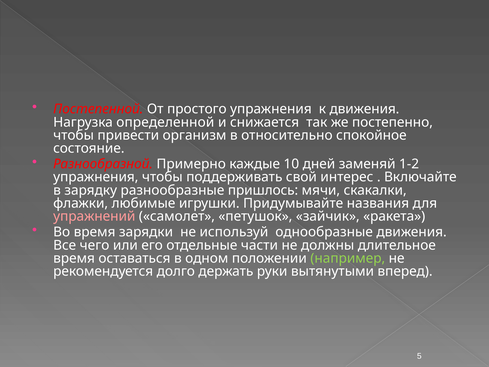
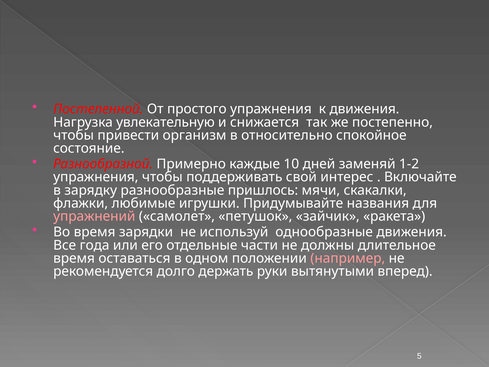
определенной: определенной -> увлекательную
чего: чего -> года
например colour: light green -> pink
